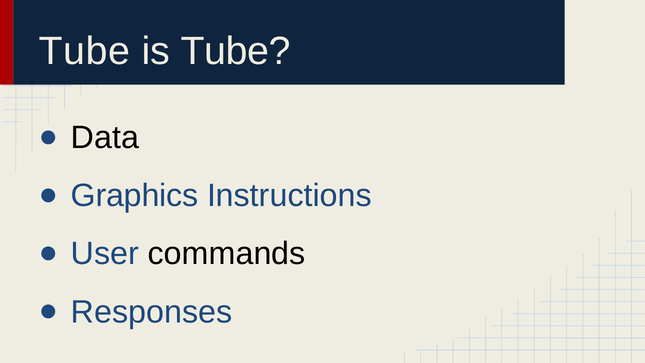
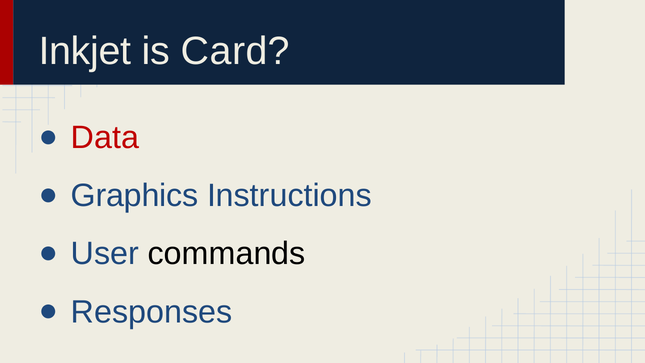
Tube at (84, 51): Tube -> Inkjet
is Tube: Tube -> Card
Data colour: black -> red
